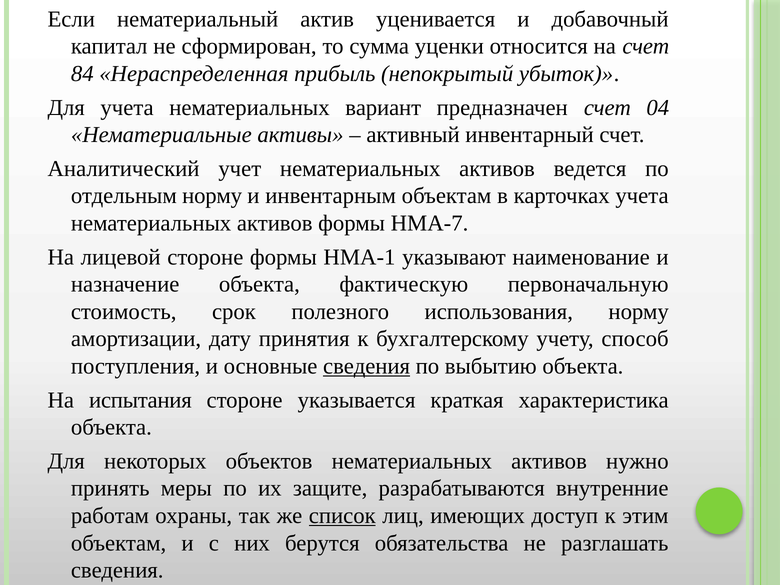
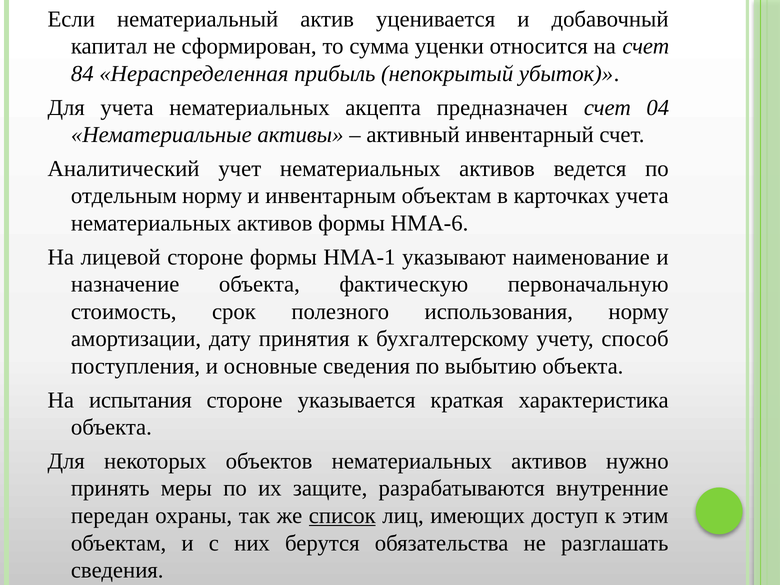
вариант: вариант -> акцепта
НМА-7: НМА-7 -> НМА-6
сведения at (367, 366) underline: present -> none
работам: работам -> передан
